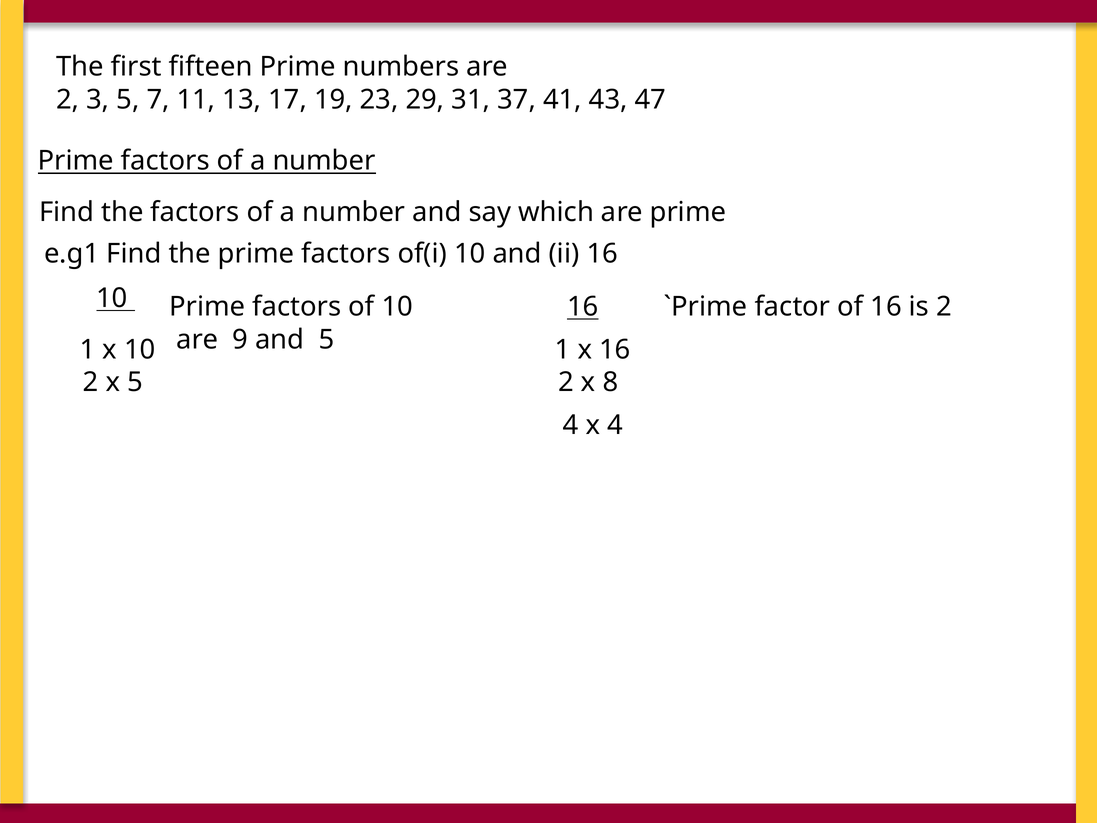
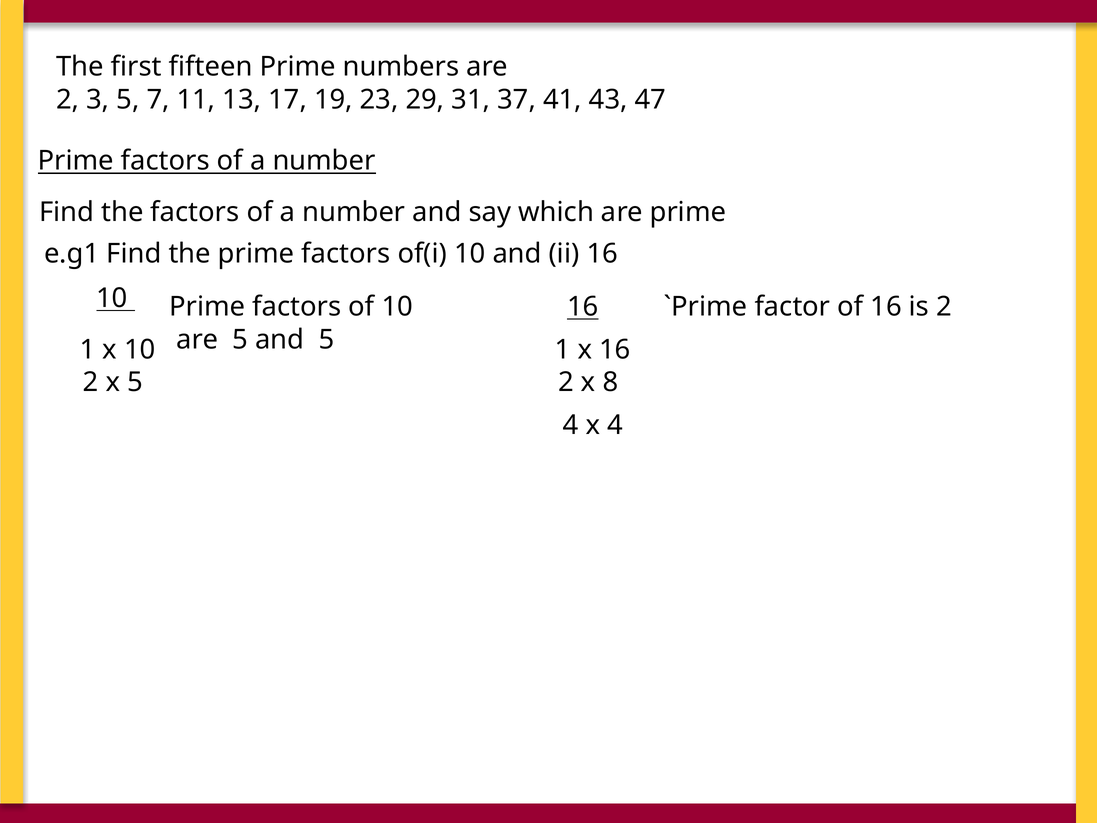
are 9: 9 -> 5
